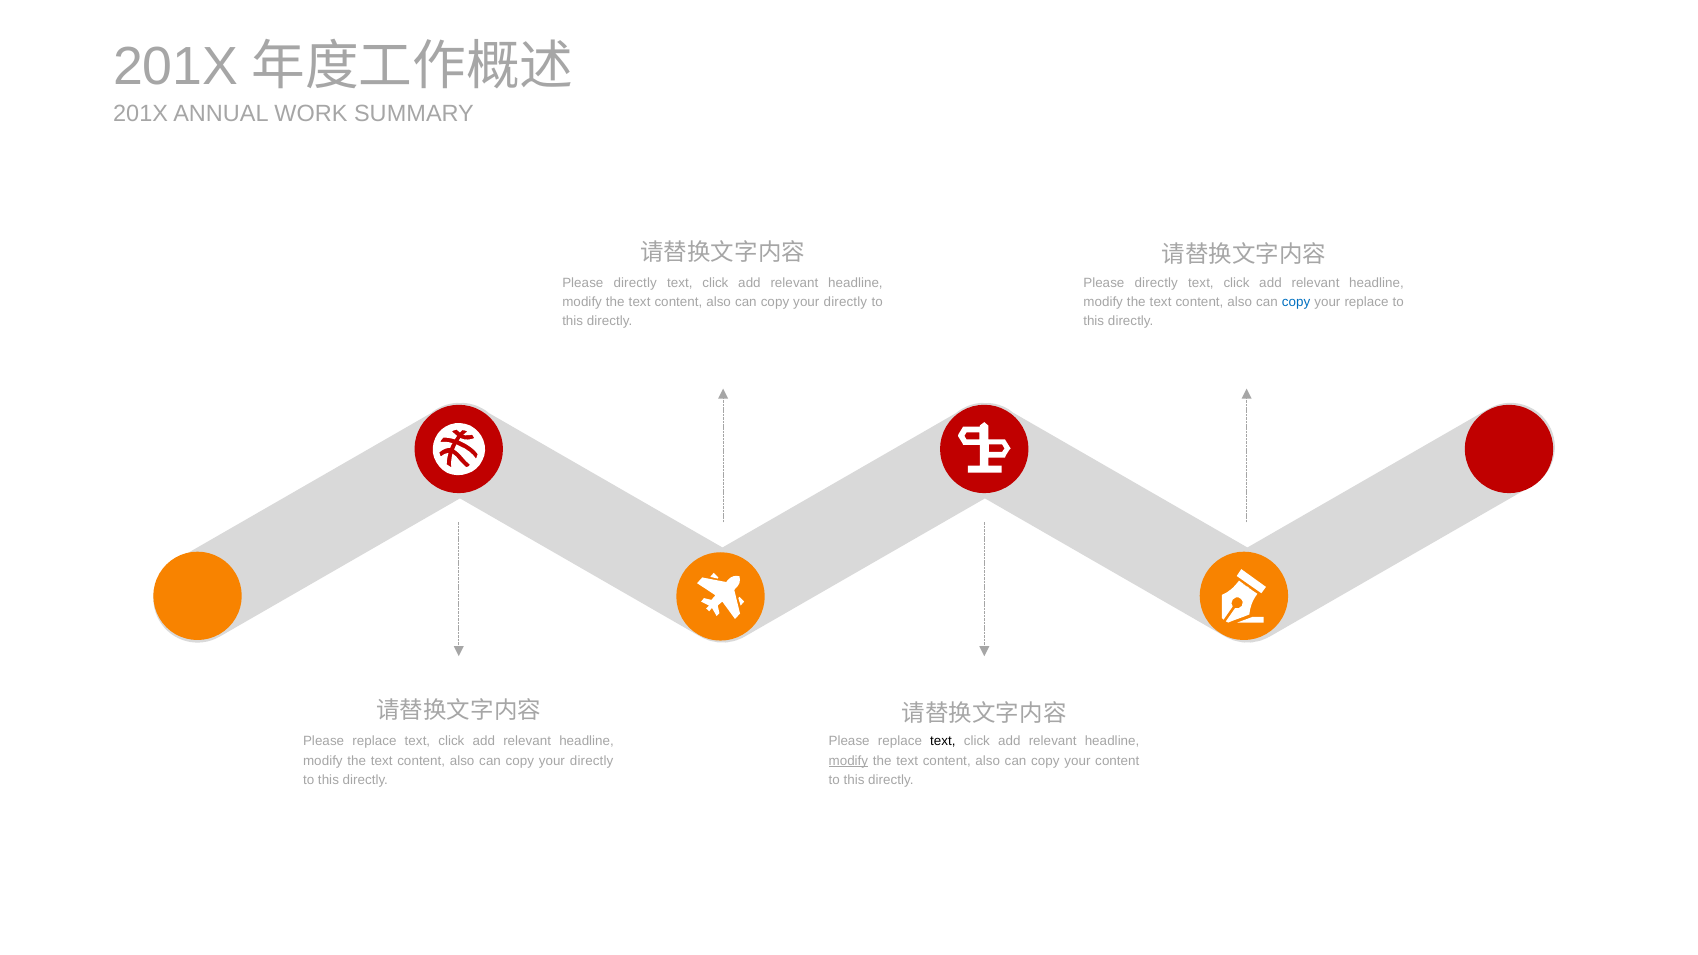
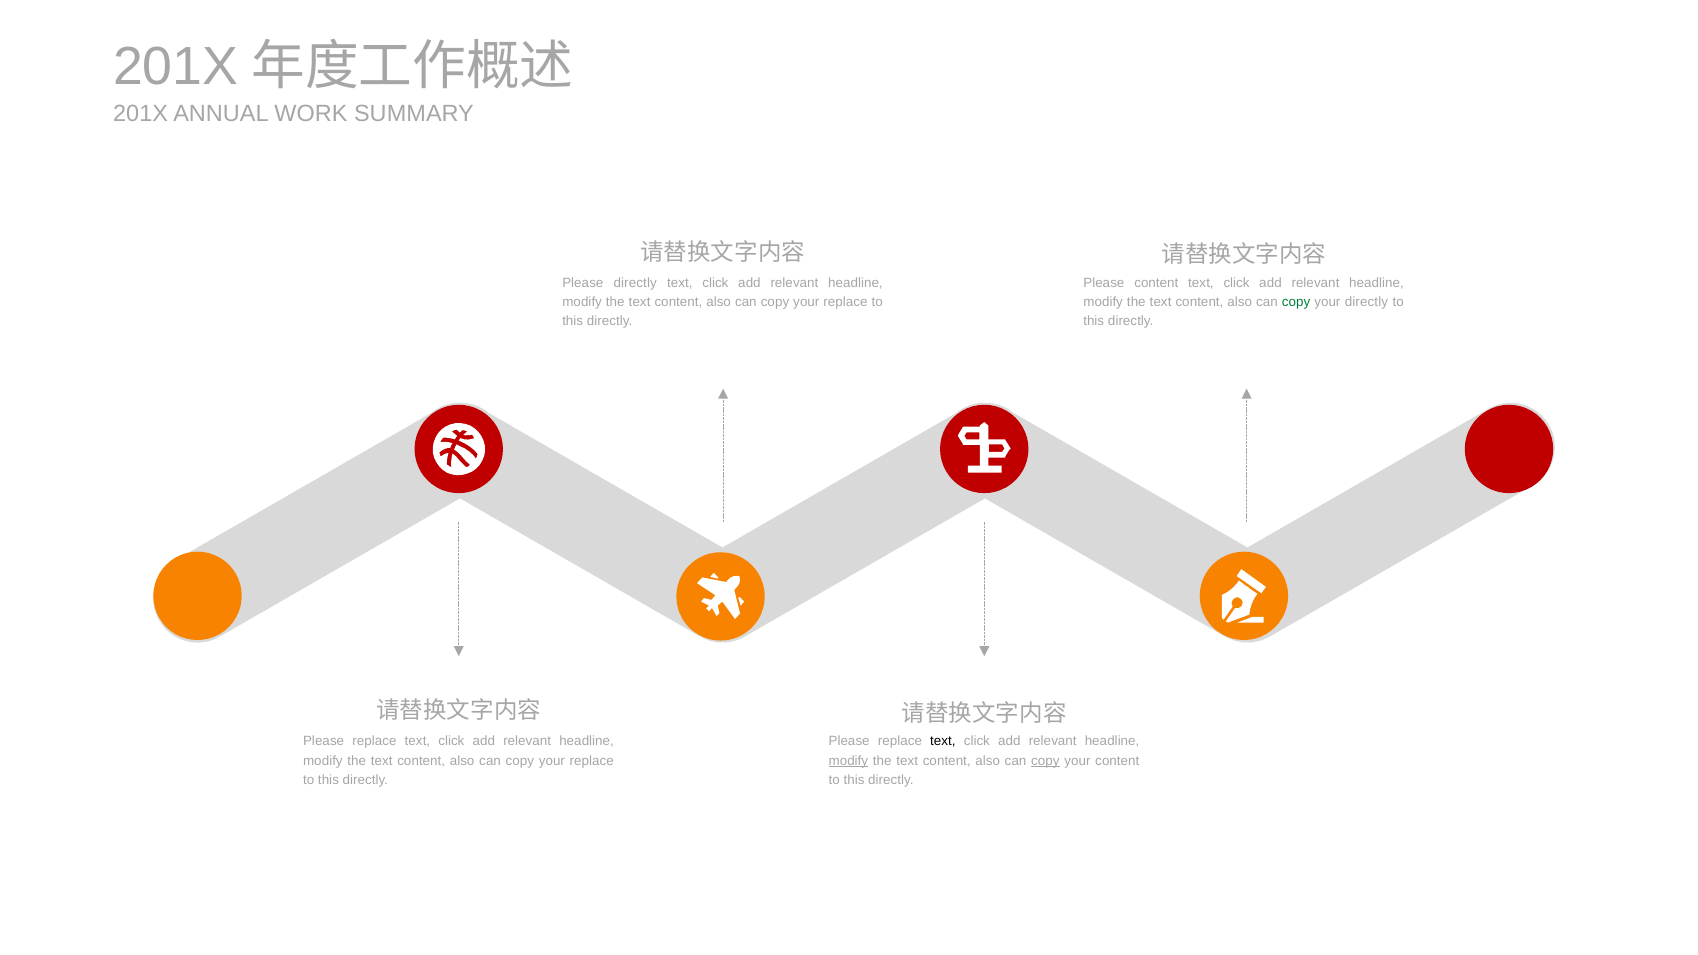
directly at (1156, 283): directly -> content
directly at (845, 302): directly -> replace
copy at (1296, 302) colour: blue -> green
your replace: replace -> directly
directly at (592, 761): directly -> replace
copy at (1045, 761) underline: none -> present
